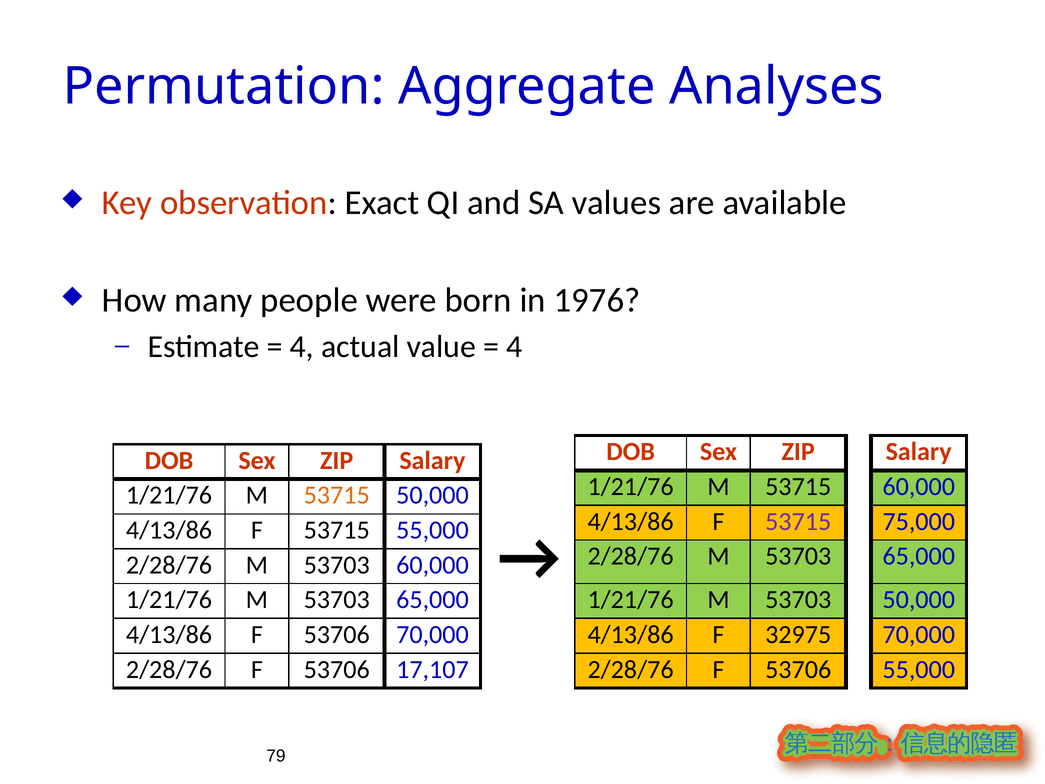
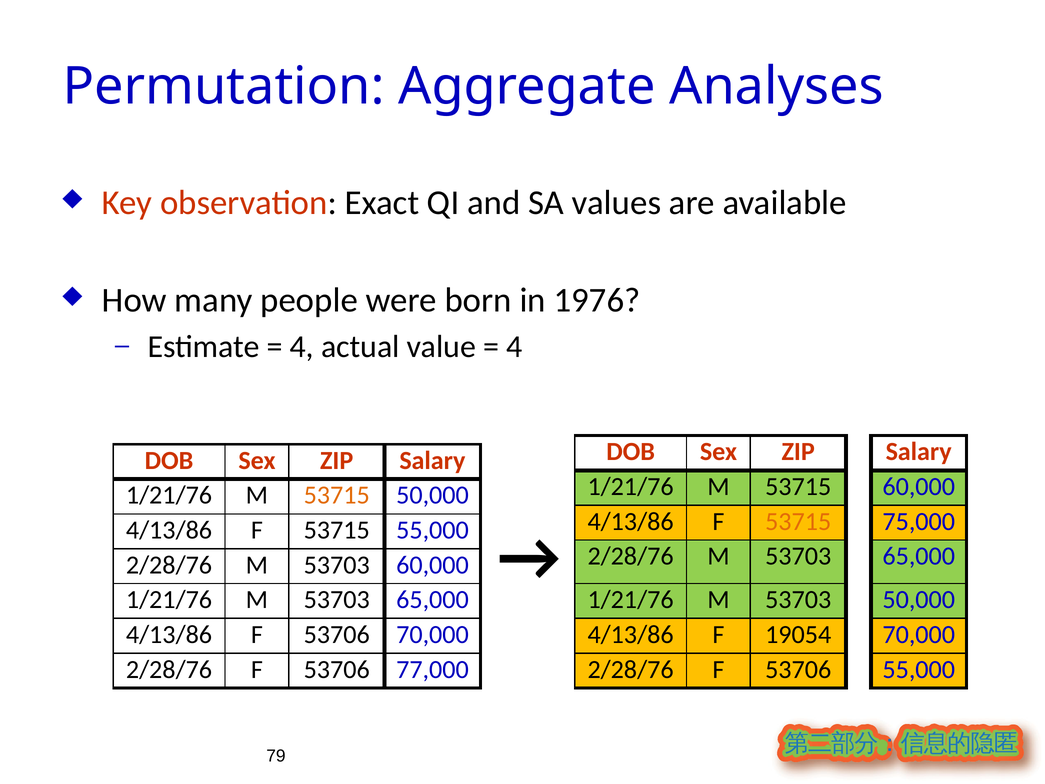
53715 at (798, 521) colour: purple -> orange
32975: 32975 -> 19054
17,107: 17,107 -> 77,000
